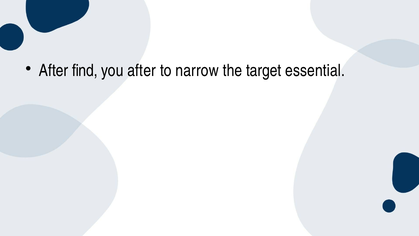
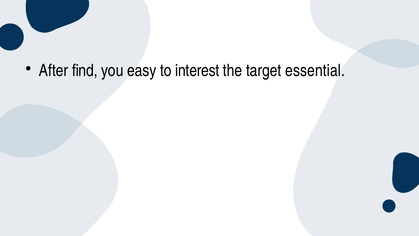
you after: after -> easy
narrow: narrow -> interest
